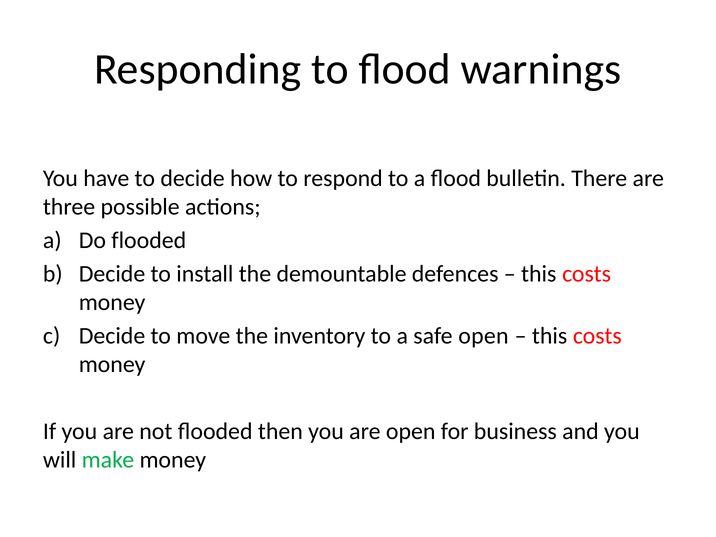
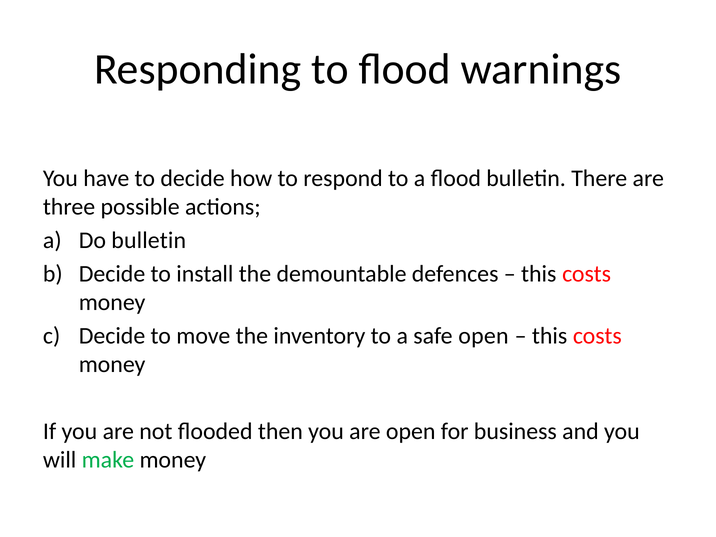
Do flooded: flooded -> bulletin
